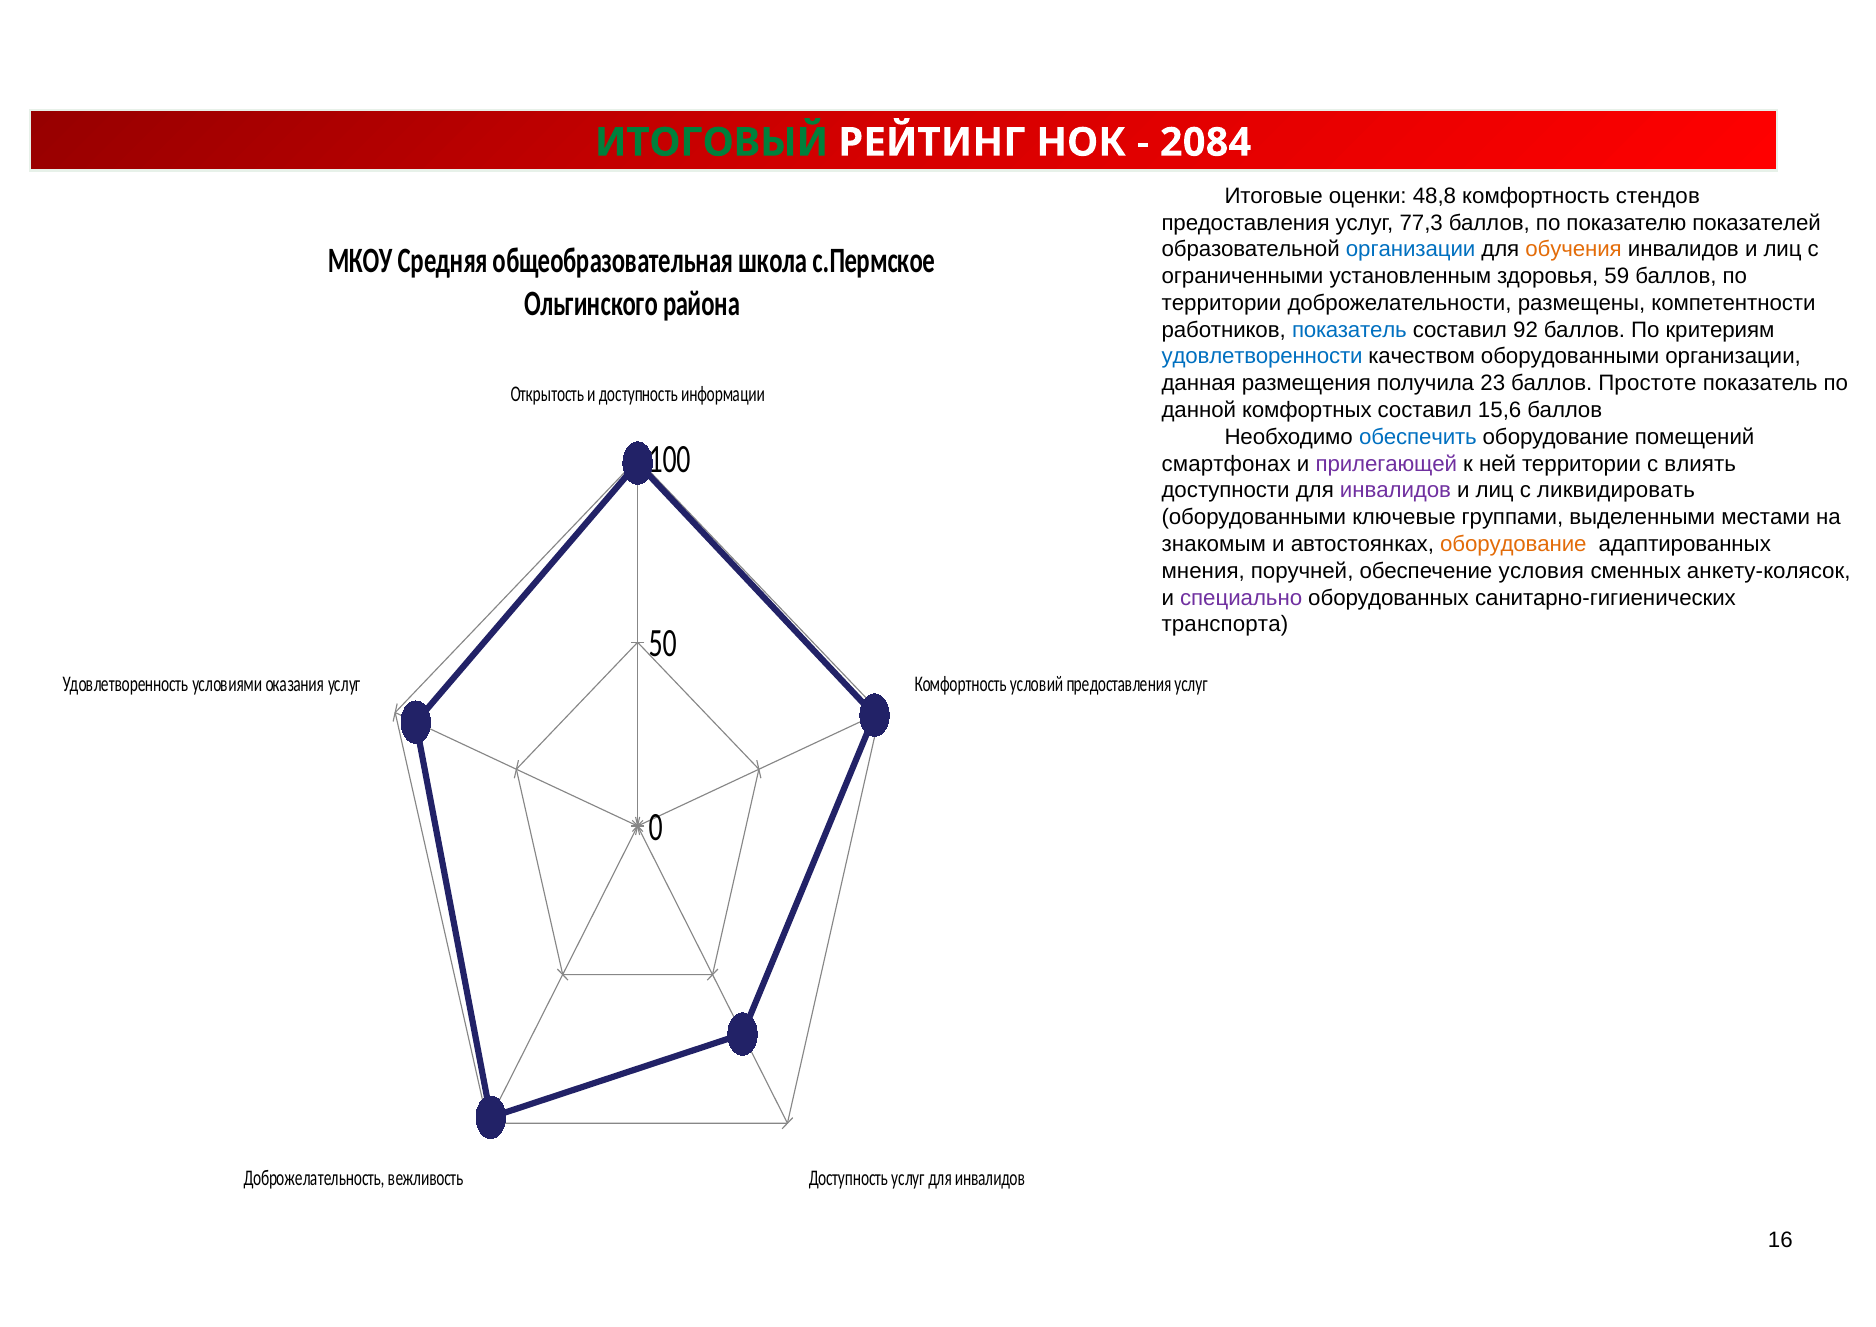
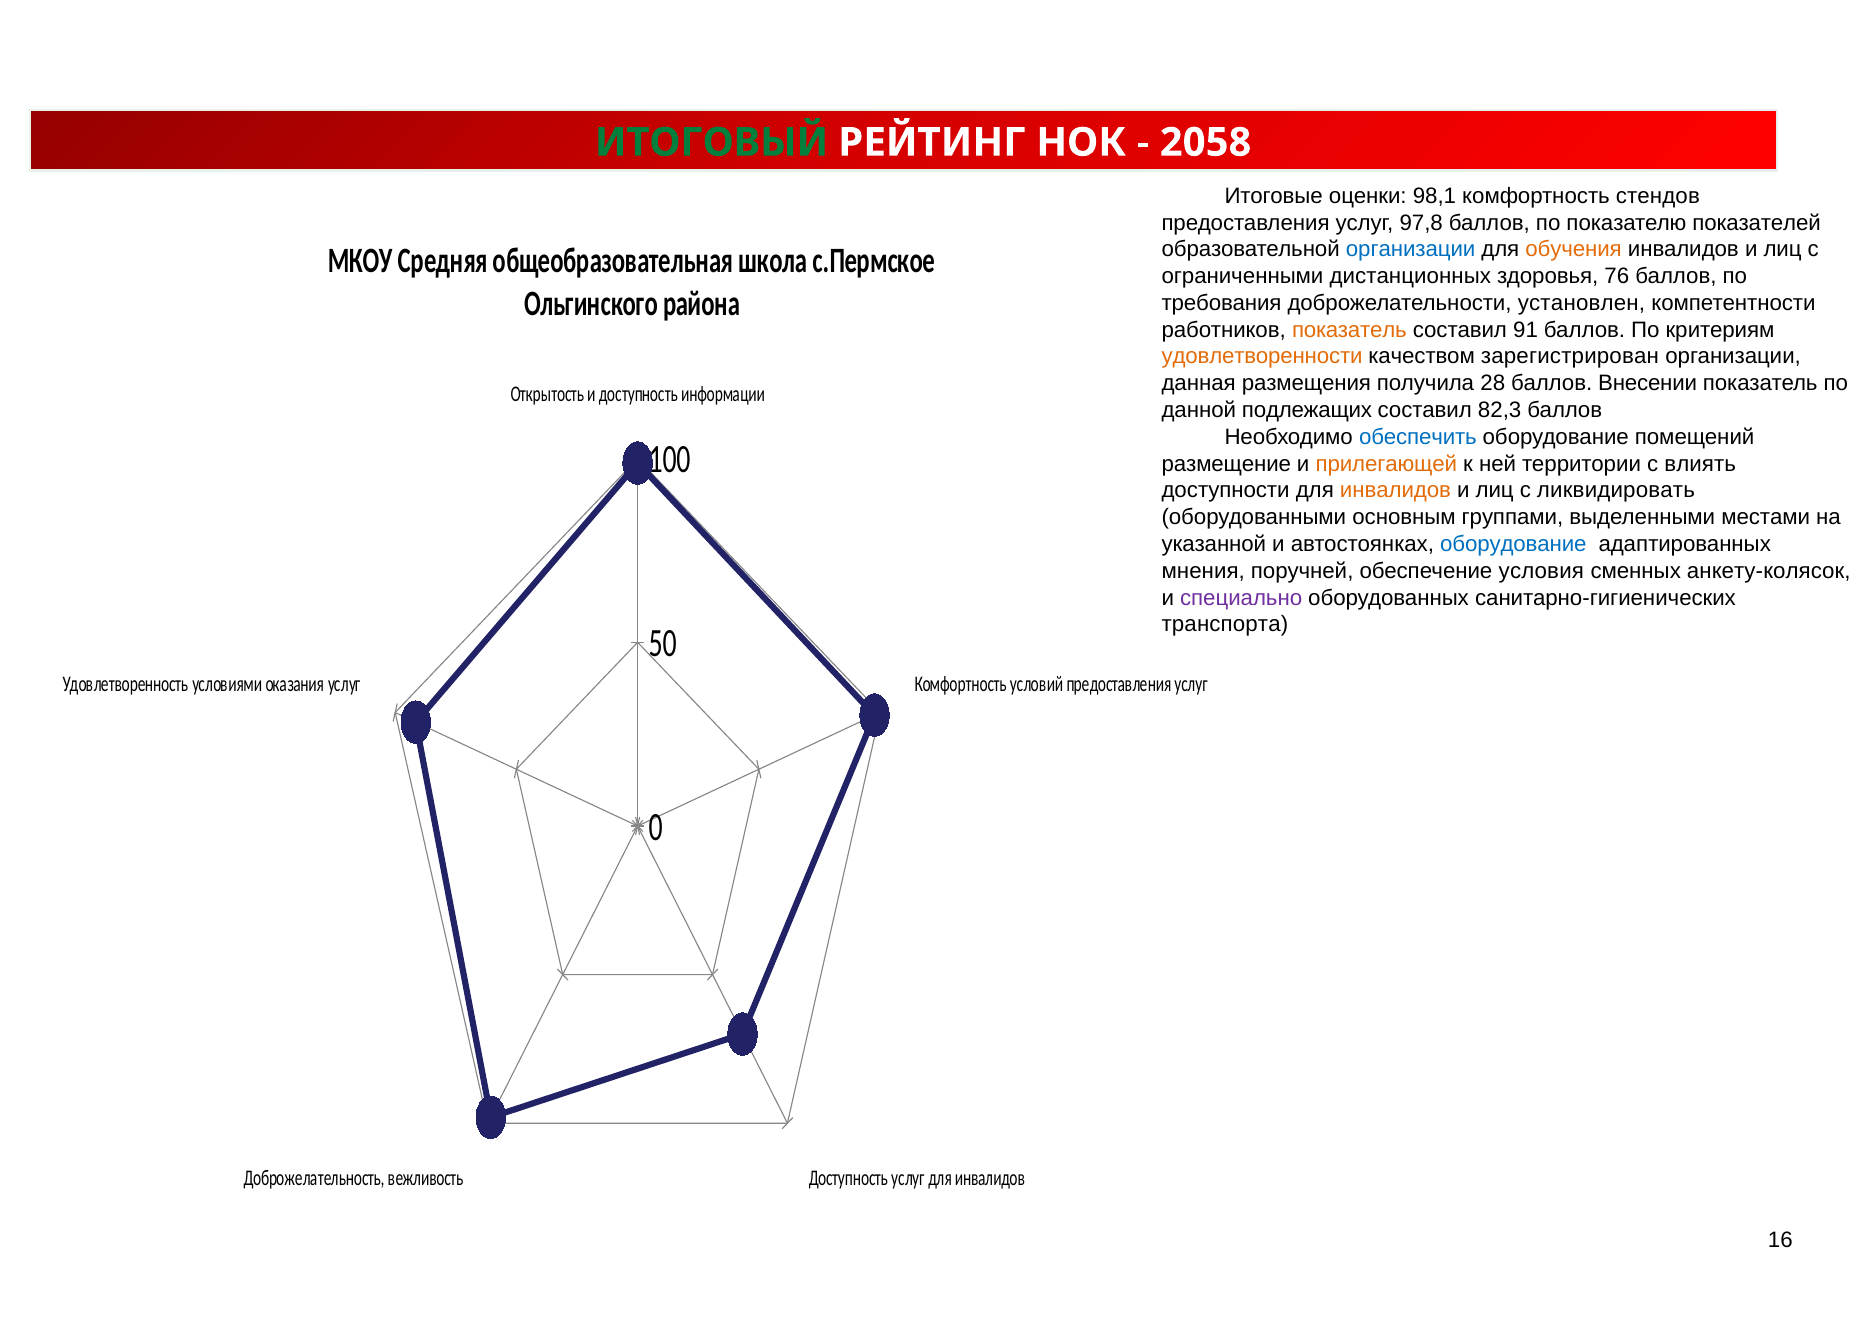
2084: 2084 -> 2058
48,8: 48,8 -> 98,1
77,3: 77,3 -> 97,8
установленным: установленным -> дистанционных
59: 59 -> 76
территории at (1221, 303): территории -> требования
размещены: размещены -> установлен
показатель at (1349, 330) colour: blue -> orange
92: 92 -> 91
удовлетворенности colour: blue -> orange
качеством оборудованными: оборудованными -> зарегистрирован
23: 23 -> 28
Простоте: Простоте -> Внесении
комфортных: комфортных -> подлежащих
15,6: 15,6 -> 82,3
смартфонах: смартфонах -> размещение
прилегающей colour: purple -> orange
инвалидов at (1396, 490) colour: purple -> orange
ключевые: ключевые -> основным
знакомым: знакомым -> указанной
оборудование at (1513, 544) colour: orange -> blue
